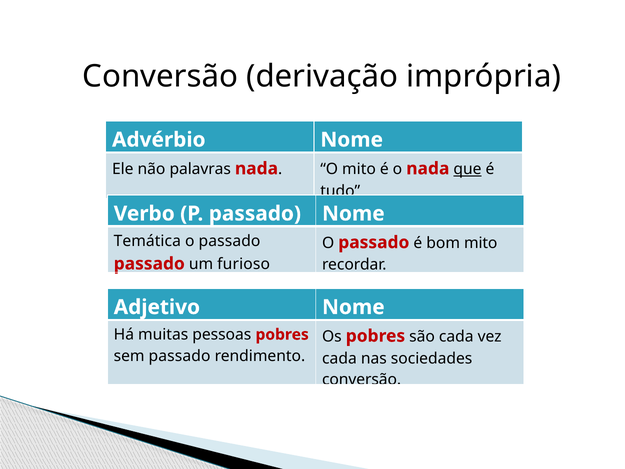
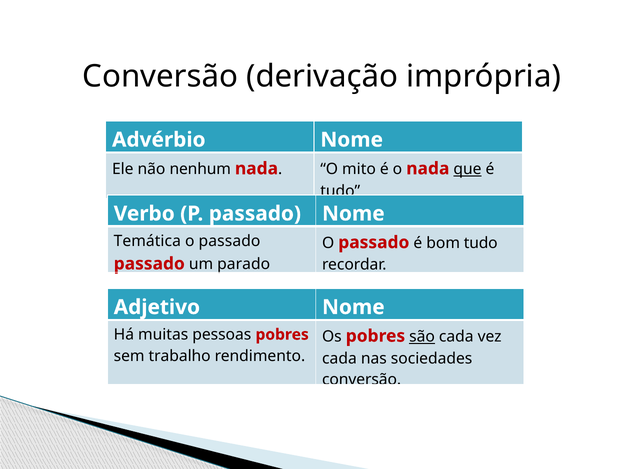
palavras: palavras -> nenhum
bom mito: mito -> tudo
furioso: furioso -> parado
são underline: none -> present
sem passado: passado -> trabalho
